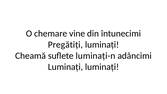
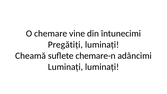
luminați-n: luminați-n -> chemare-n
